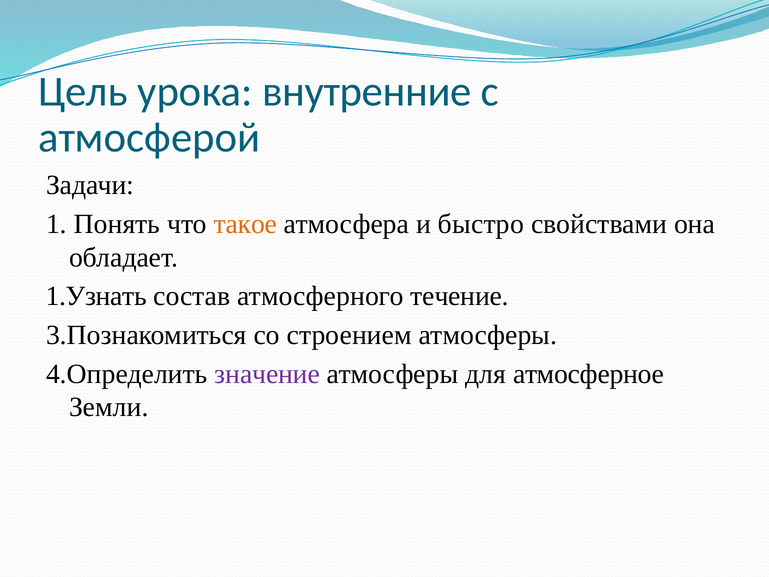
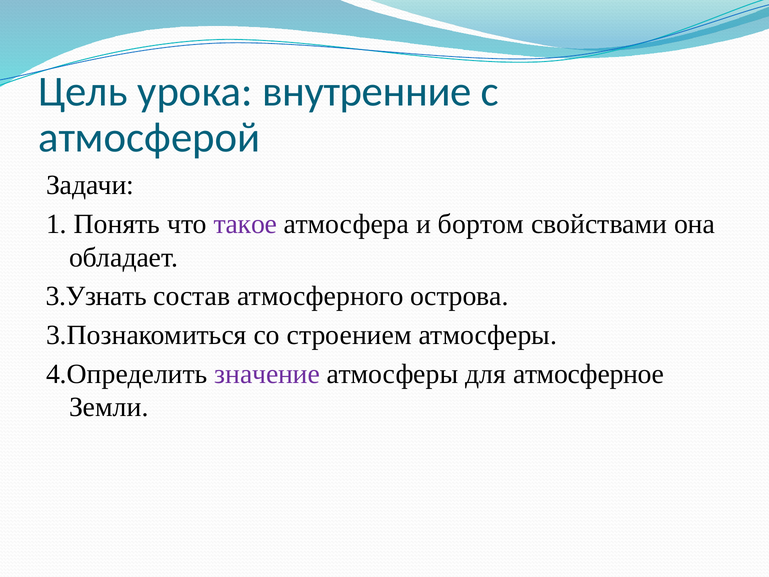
такое colour: orange -> purple
быстро: быстро -> бортом
1.Узнать: 1.Узнать -> 3.Узнать
течение: течение -> острова
